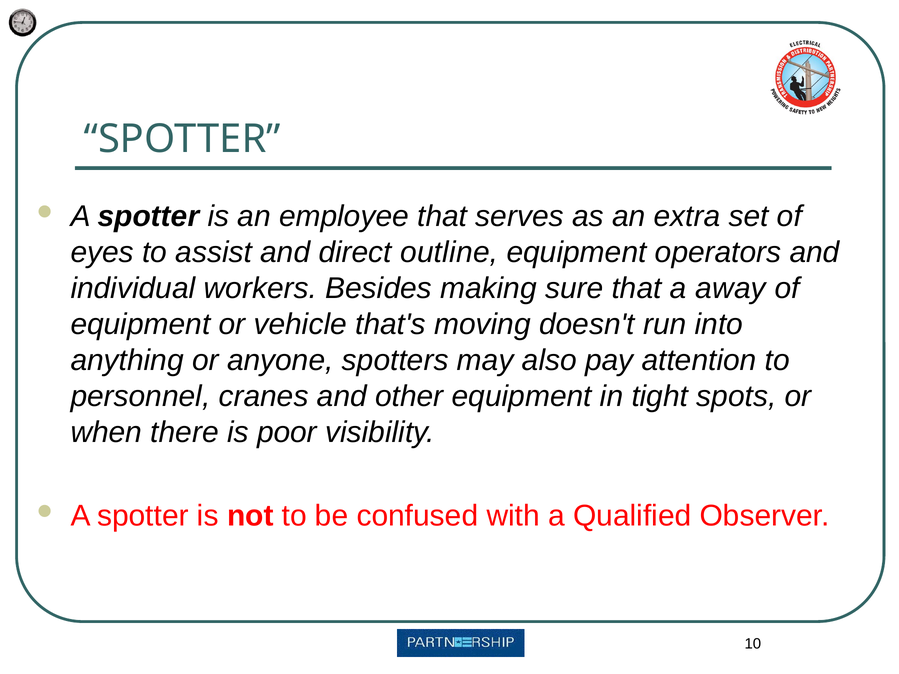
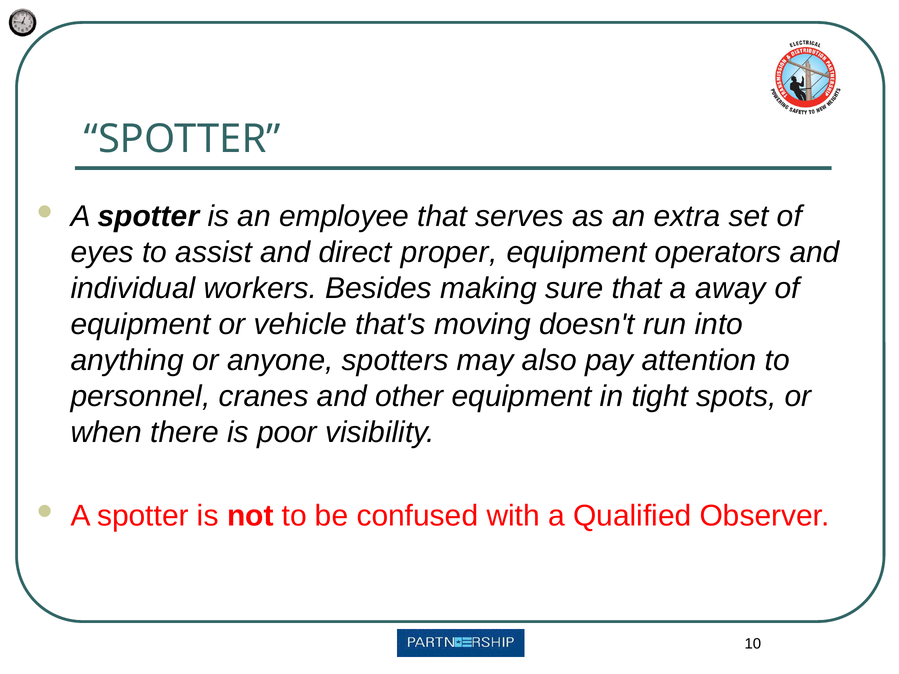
outline: outline -> proper
